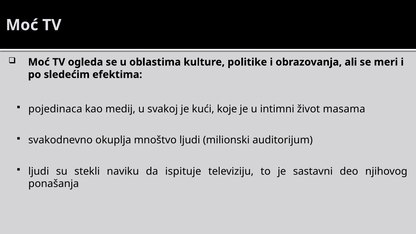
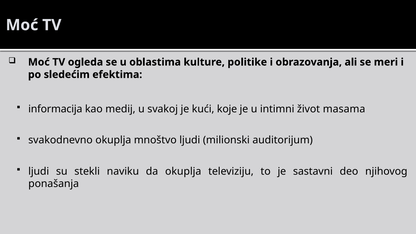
pojedinaca: pojedinaca -> informacija
da ispituje: ispituje -> okuplja
